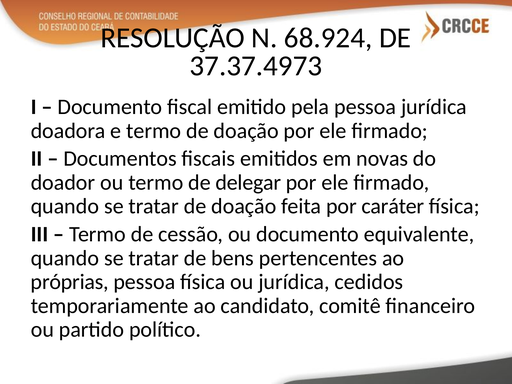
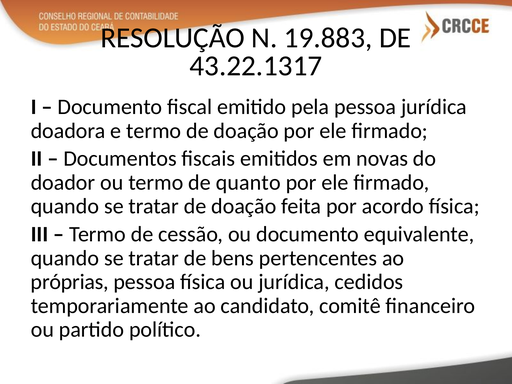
68.924: 68.924 -> 19.883
37.37.4973: 37.37.4973 -> 43.22.1317
delegar: delegar -> quanto
caráter: caráter -> acordo
